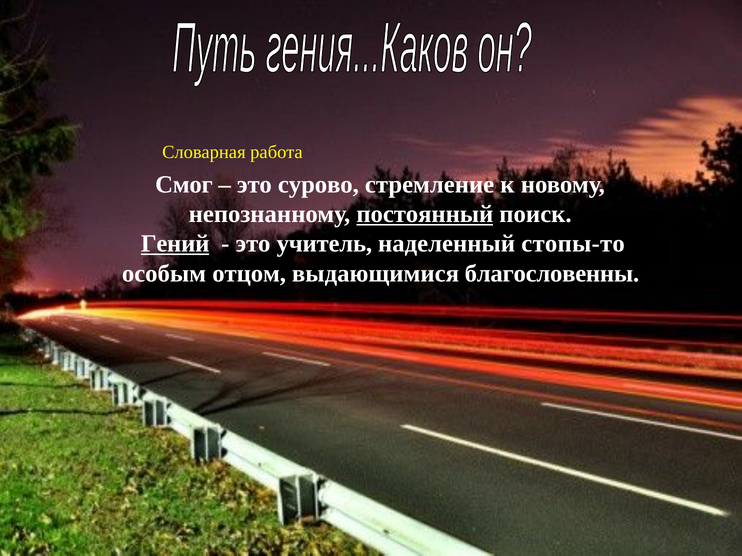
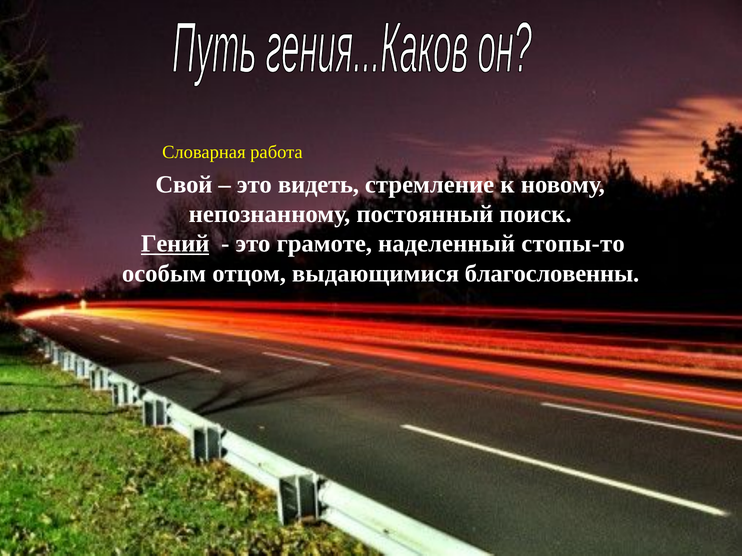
Смог: Смог -> Свой
сурово: сурово -> видеть
постоянный underline: present -> none
учитель: учитель -> грамоте
